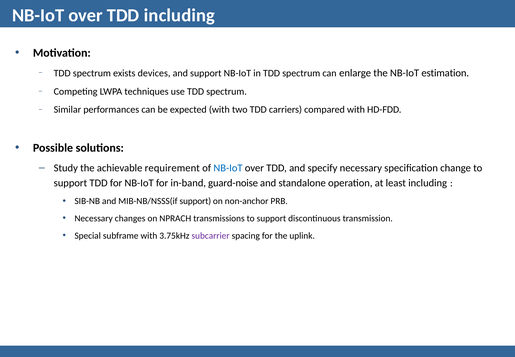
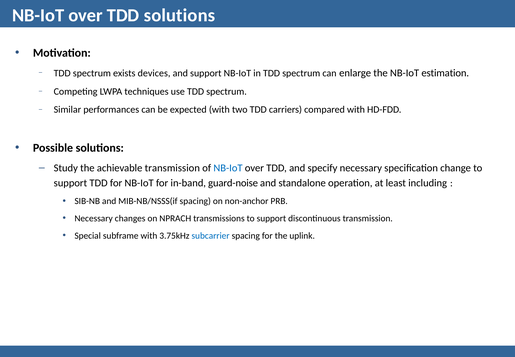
TDD including: including -> solutions
achievable requirement: requirement -> transmission
MIB-NB/NSSS(if support: support -> spacing
subcarrier colour: purple -> blue
